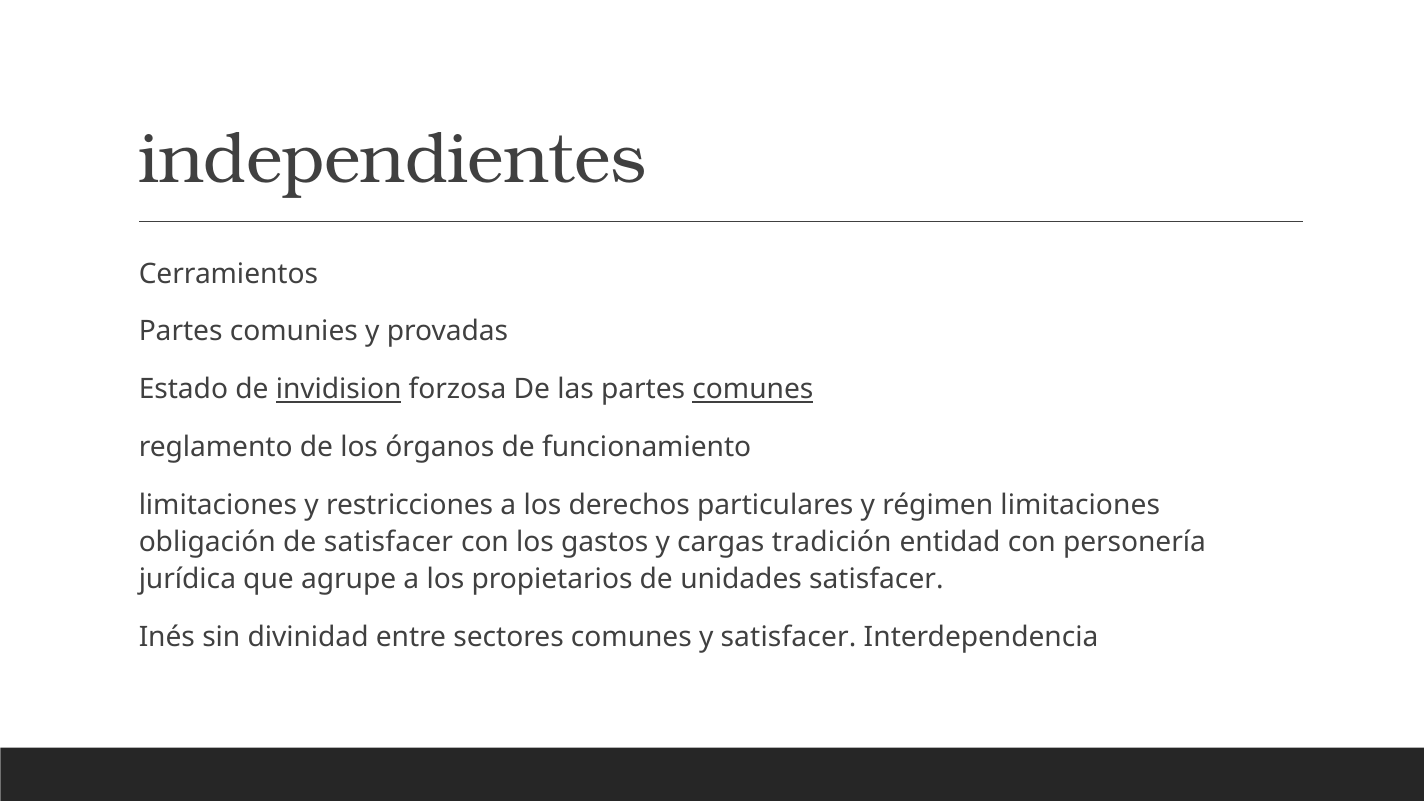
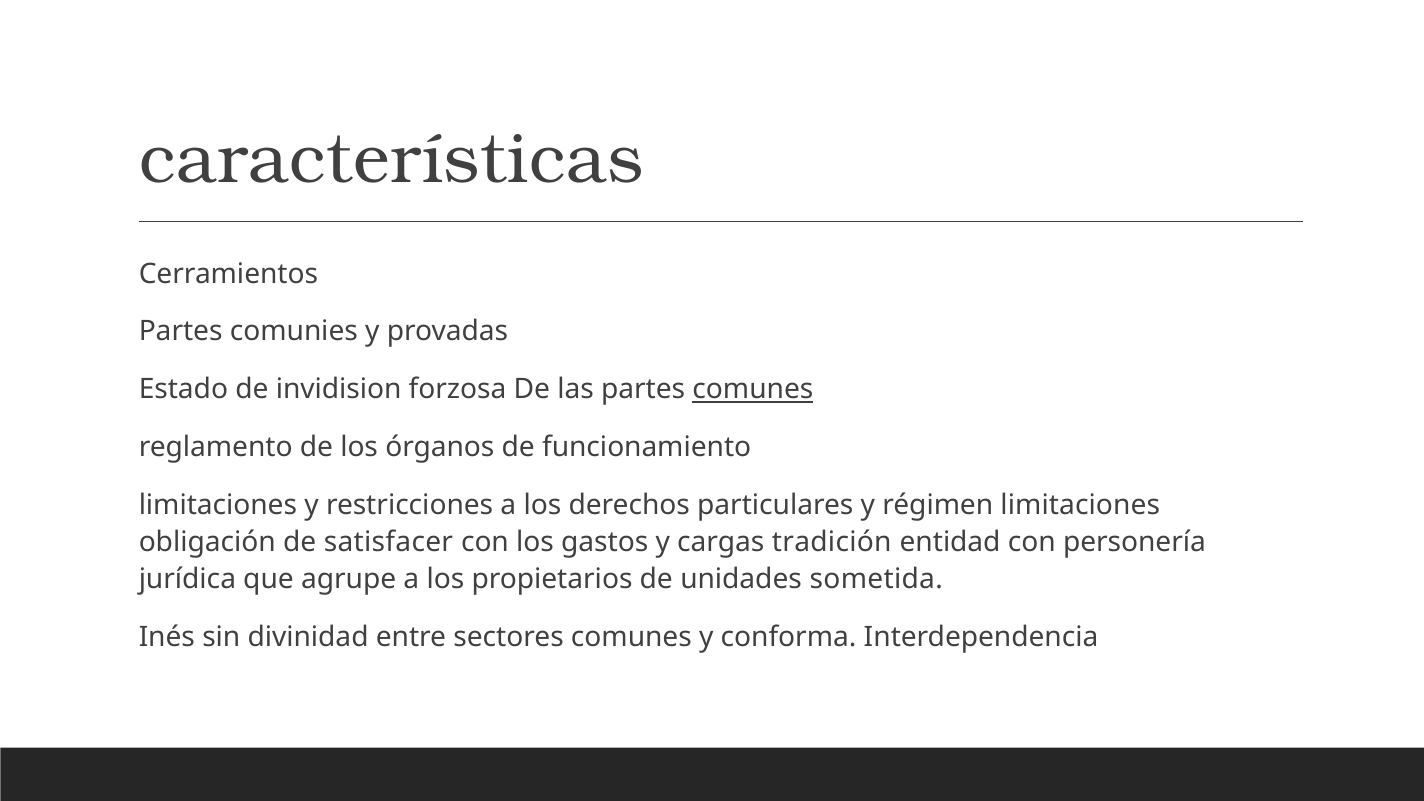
independientes: independientes -> características
invidision underline: present -> none
unidades satisfacer: satisfacer -> sometida
y satisfacer: satisfacer -> conforma
